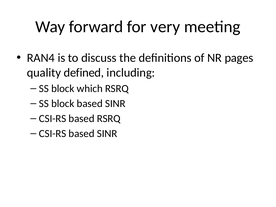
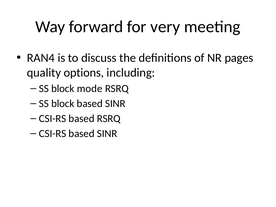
defined: defined -> options
which: which -> mode
